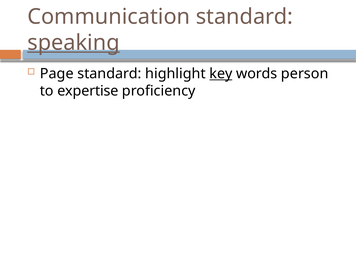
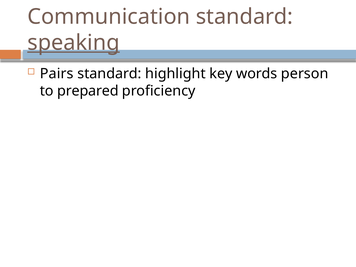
Page: Page -> Pairs
key underline: present -> none
expertise: expertise -> prepared
